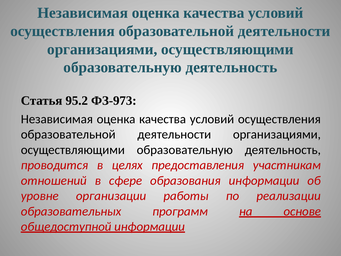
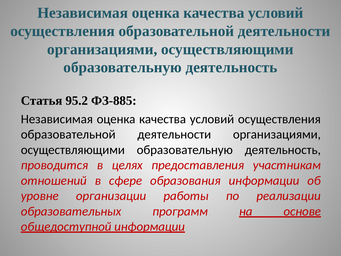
ФЗ-973: ФЗ-973 -> ФЗ-885
